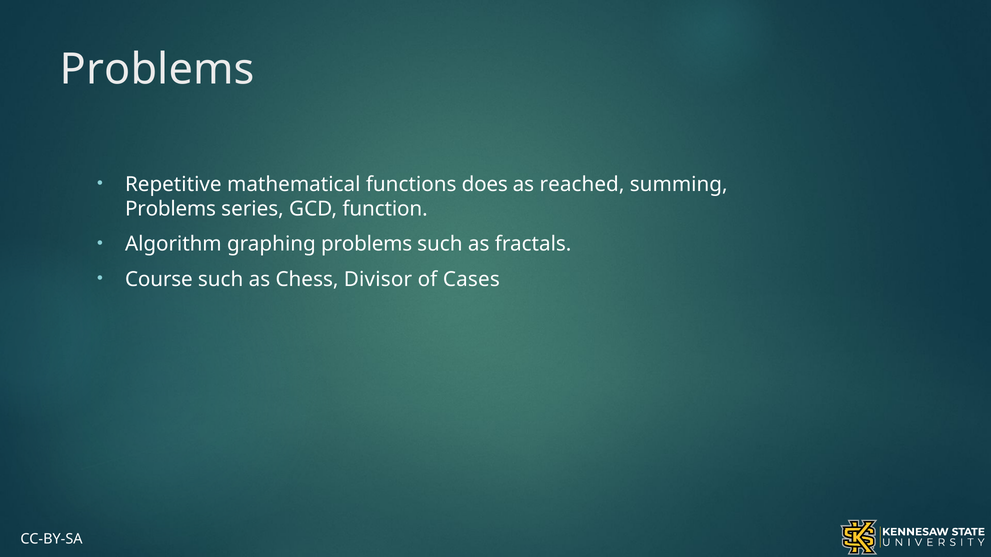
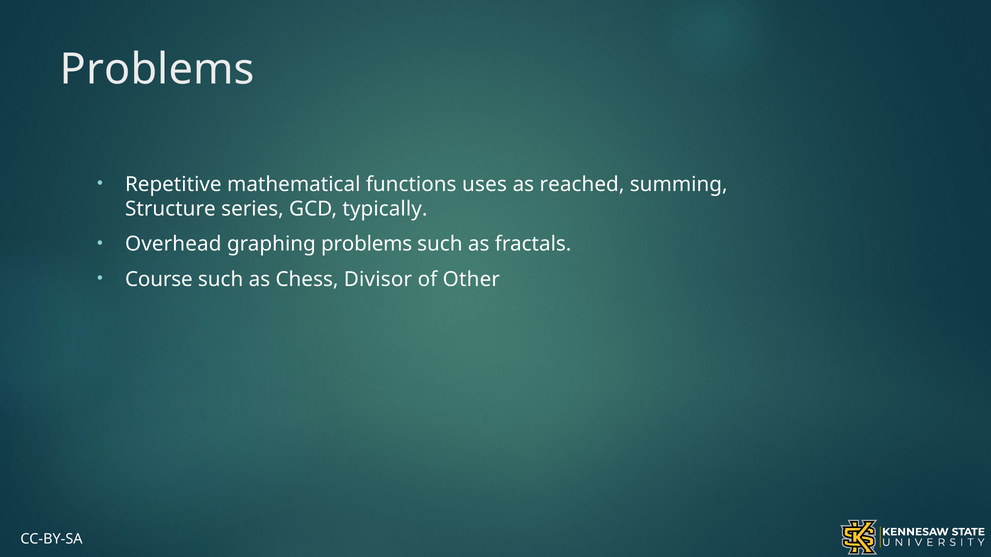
does: does -> uses
Problems at (171, 209): Problems -> Structure
function: function -> typically
Algorithm: Algorithm -> Overhead
Cases: Cases -> Other
